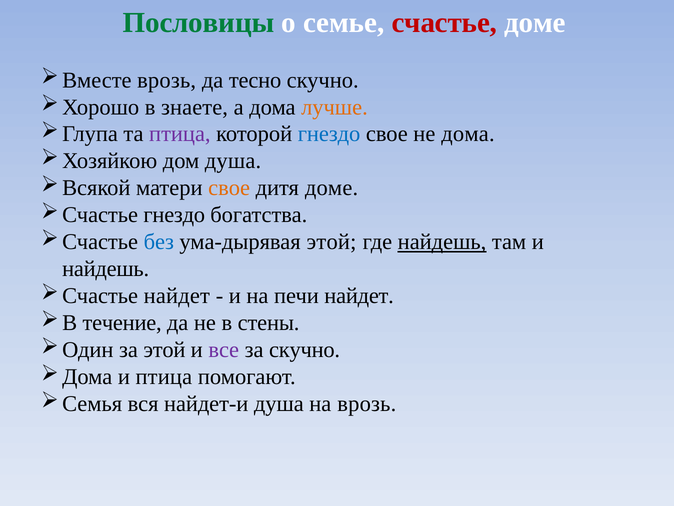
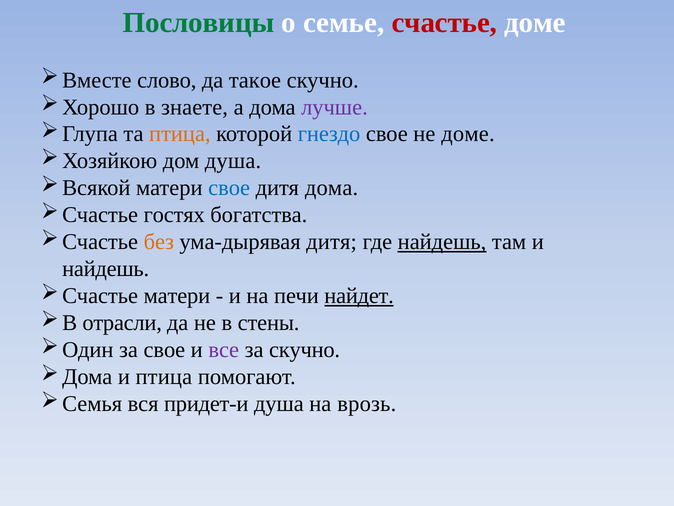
врозь at (167, 80): врозь -> слово
тесно: тесно -> такое
лучше colour: orange -> purple
птица at (180, 134) colour: purple -> orange
не дома: дома -> доме
свое at (229, 188) colour: orange -> blue
дитя доме: доме -> дома
гнездо at (174, 215): гнездо -> гостях
без colour: blue -> orange
ума-дырявая этой: этой -> дитя
найдет at (177, 296): найдет -> матери
найдет at (359, 296) underline: none -> present
течение: течение -> отрасли
за этой: этой -> свое
найдет-и: найдет-и -> придет-и
